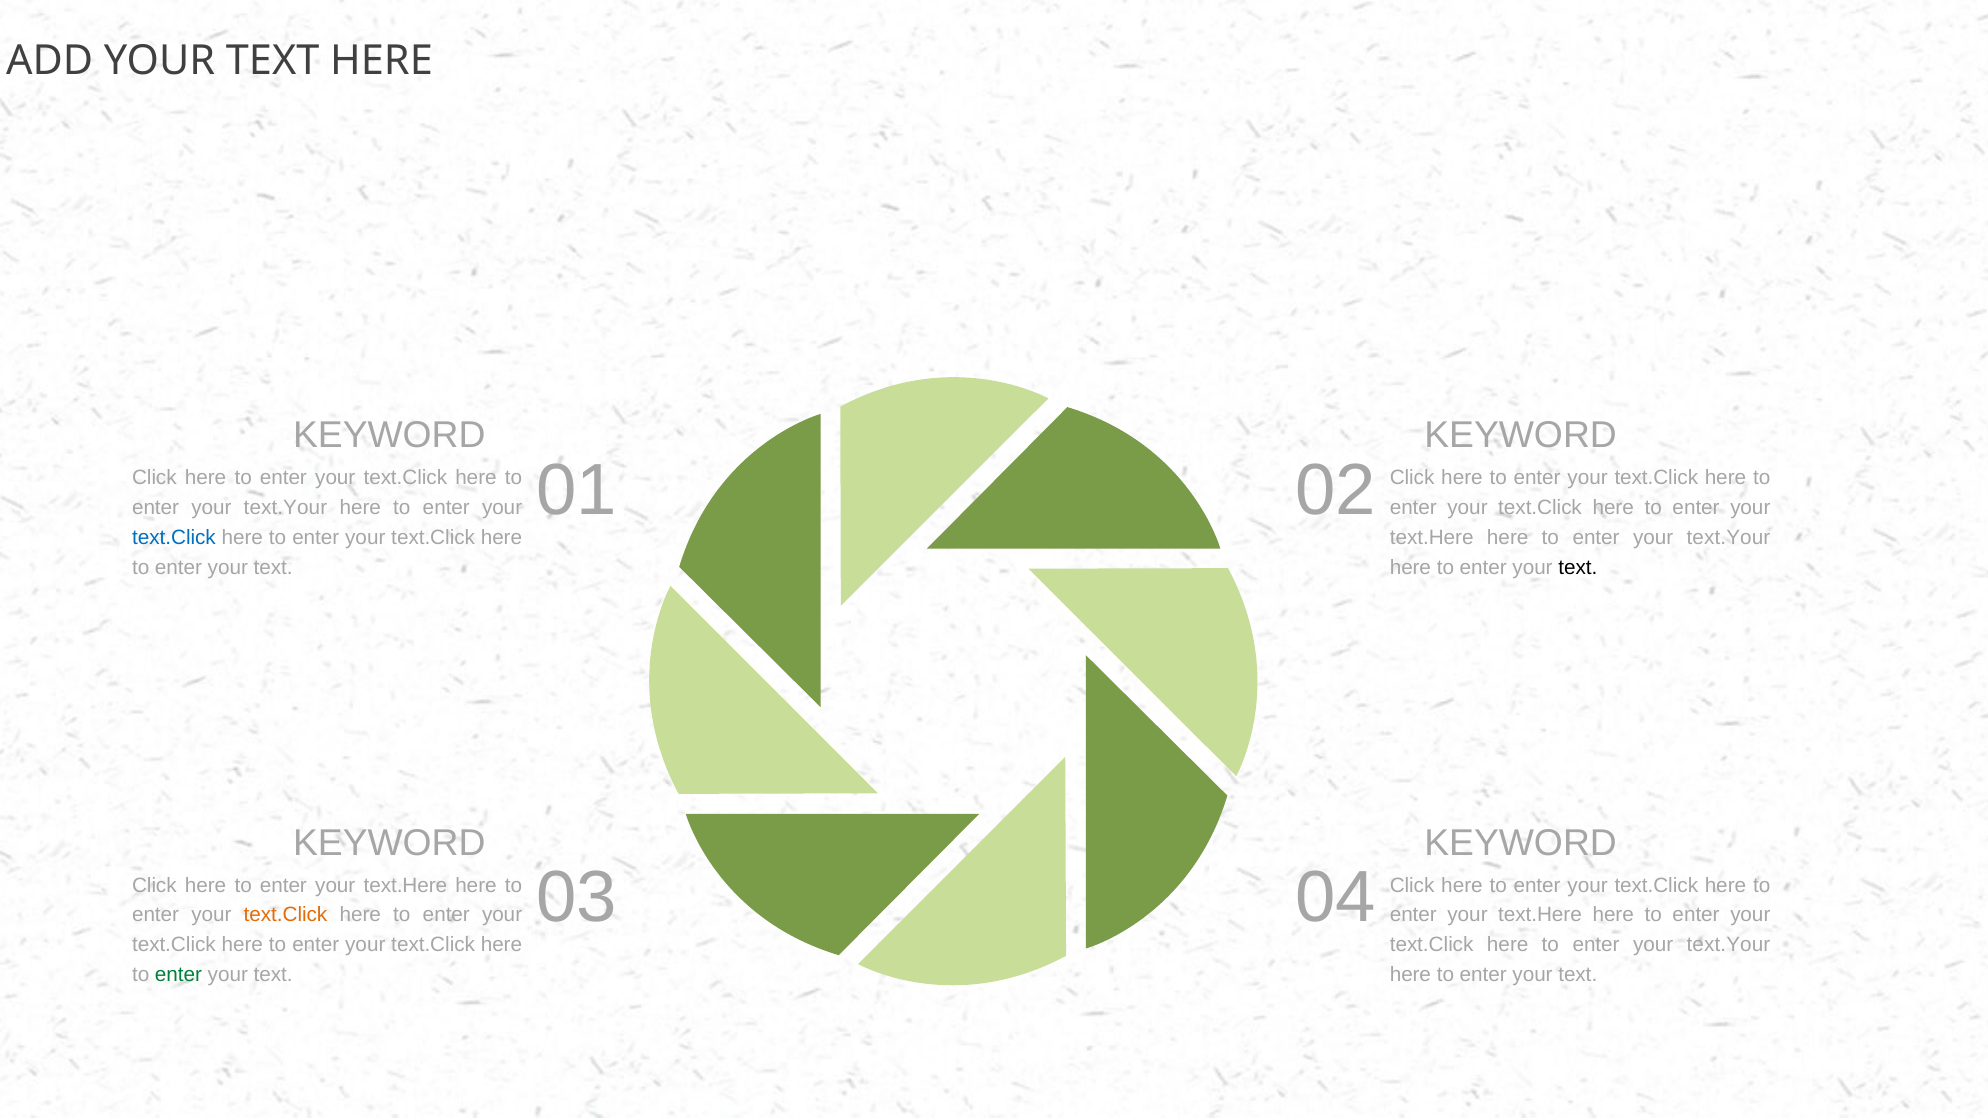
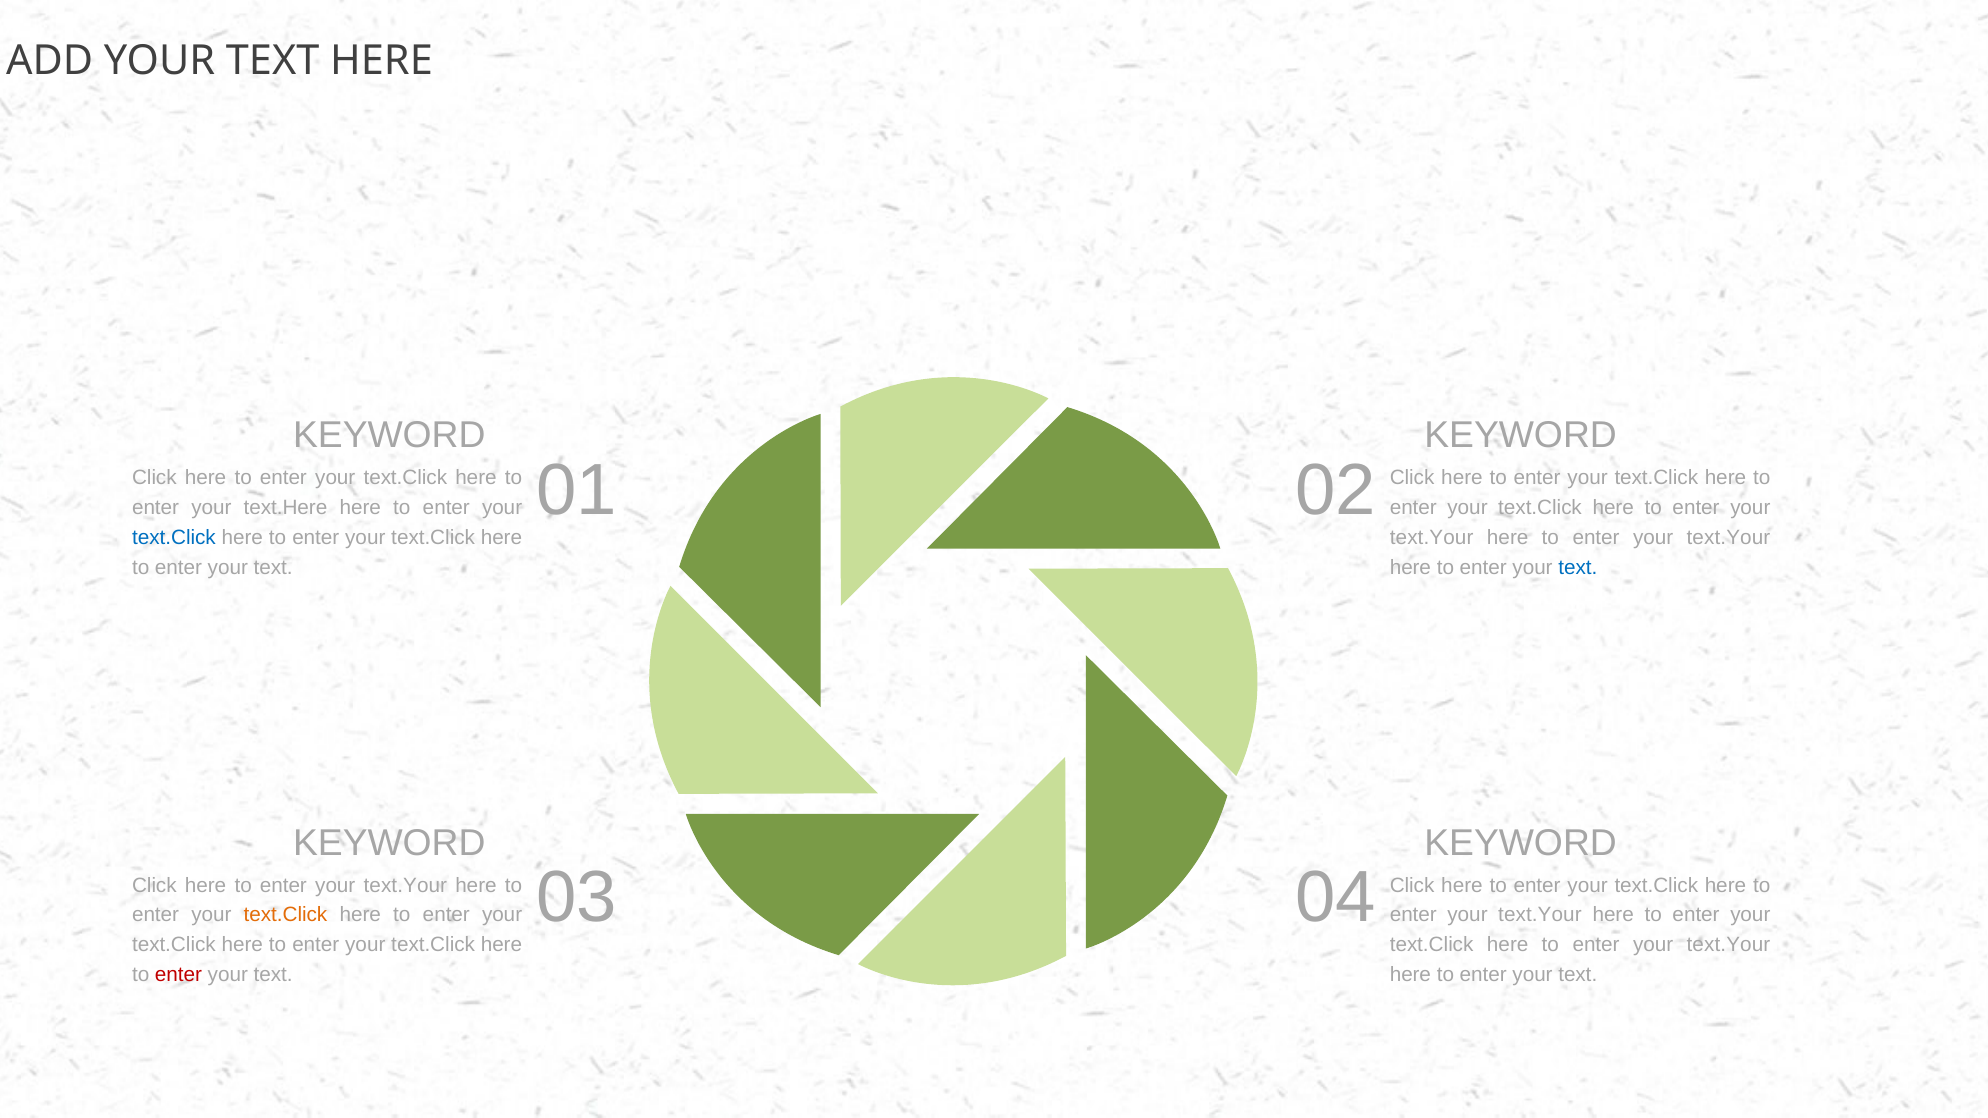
text.Your at (285, 508): text.Your -> text.Here
text.Here at (1432, 538): text.Here -> text.Your
text at (1578, 567) colour: black -> blue
text.Here at (405, 885): text.Here -> text.Your
text.Here at (1540, 915): text.Here -> text.Your
enter at (178, 975) colour: green -> red
